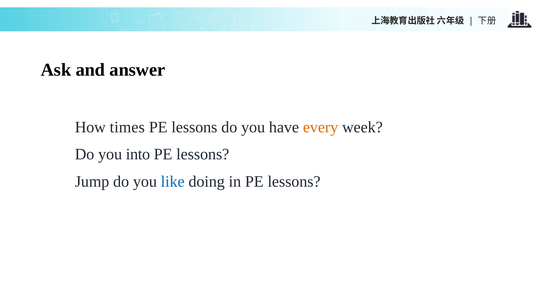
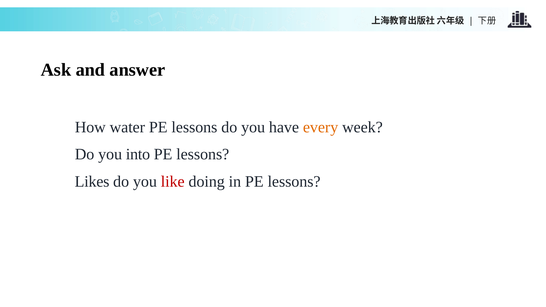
times: times -> water
Jump: Jump -> Likes
like colour: blue -> red
